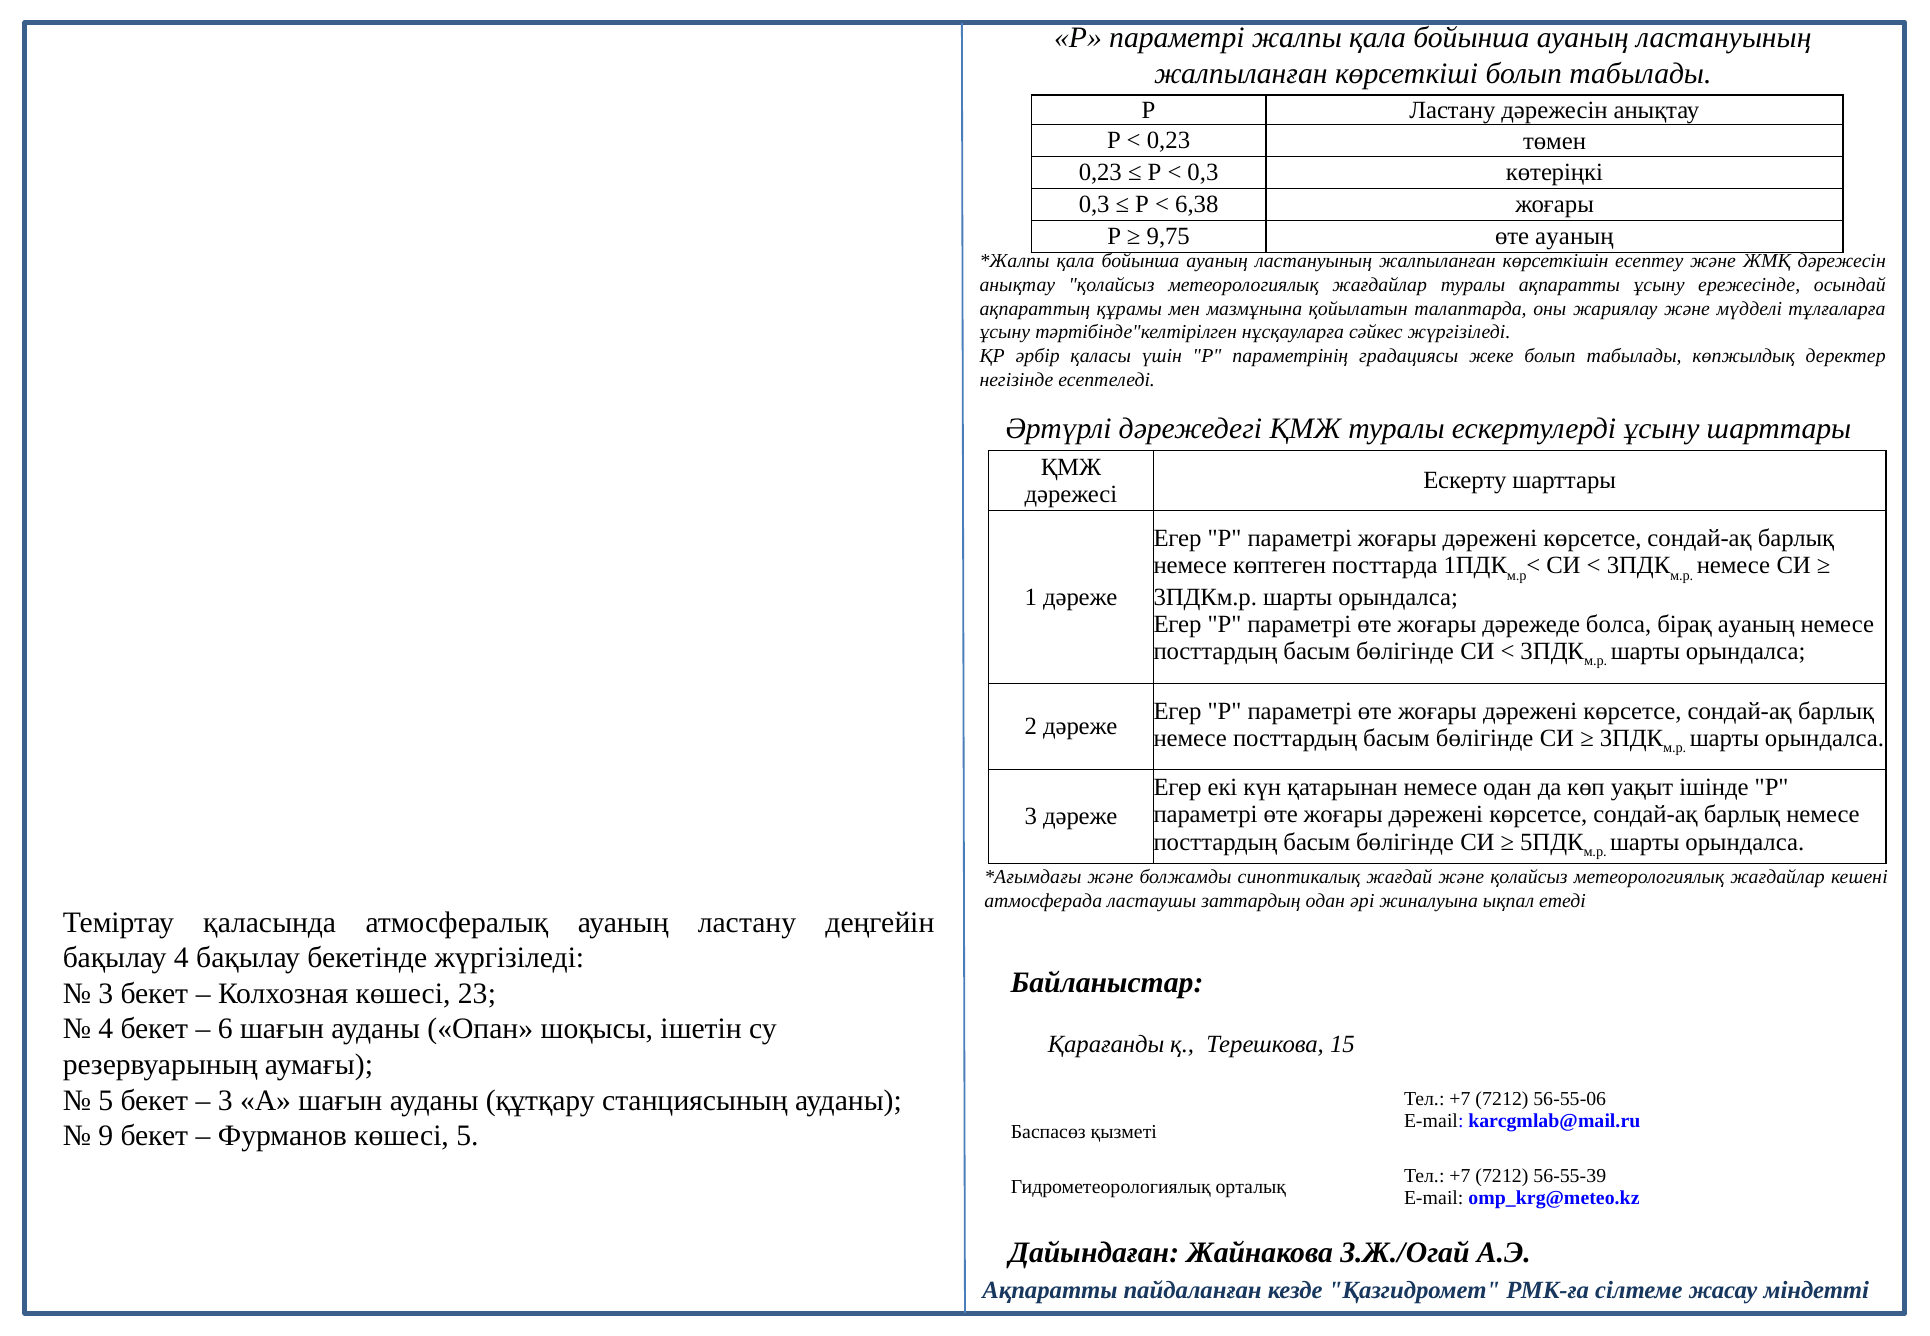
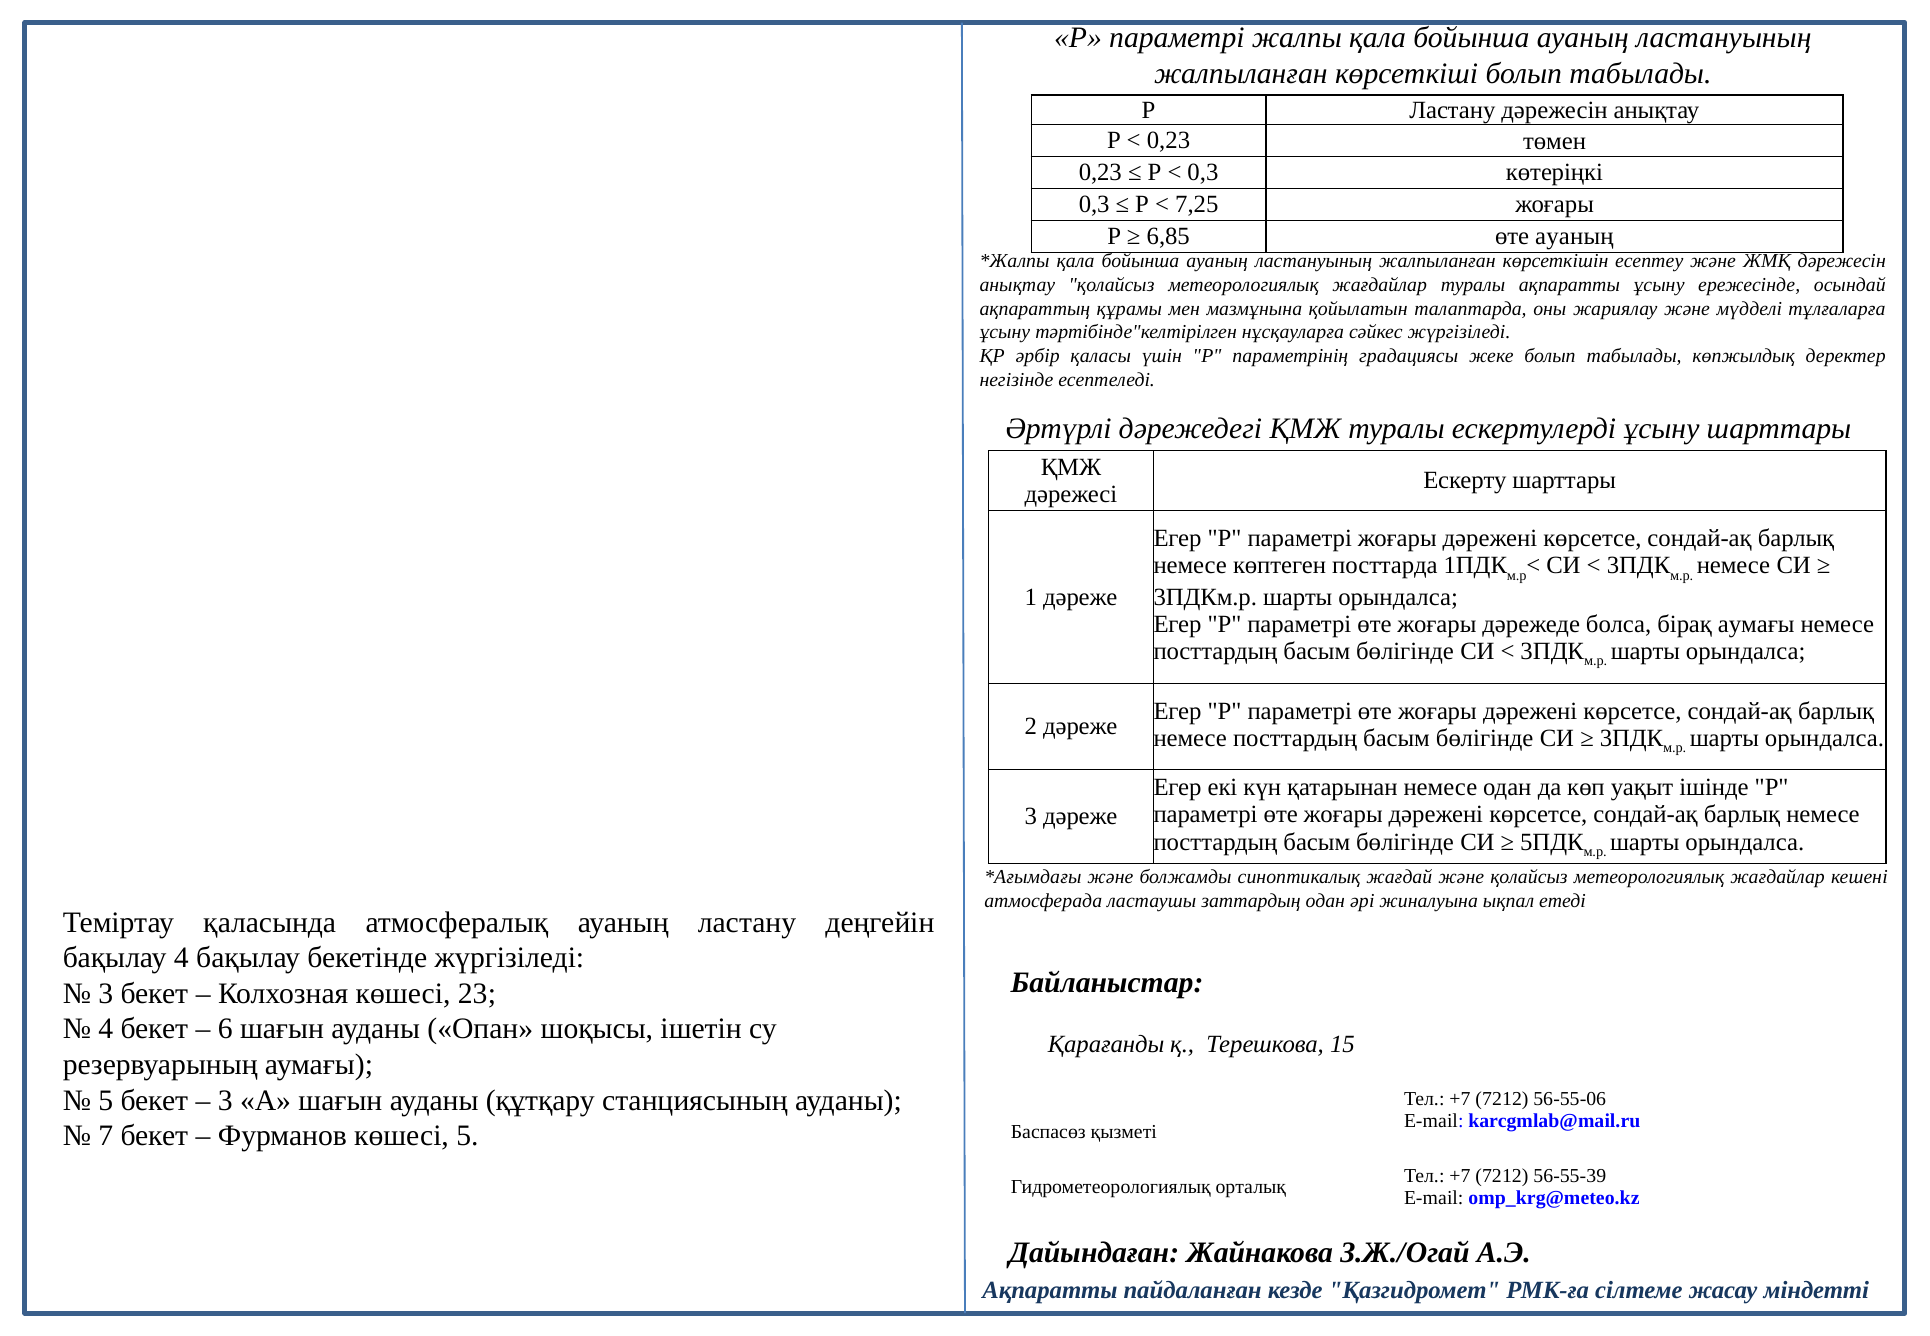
6,38: 6,38 -> 7,25
9,75: 9,75 -> 6,85
бірақ ауаның: ауаның -> аумағы
9: 9 -> 7
